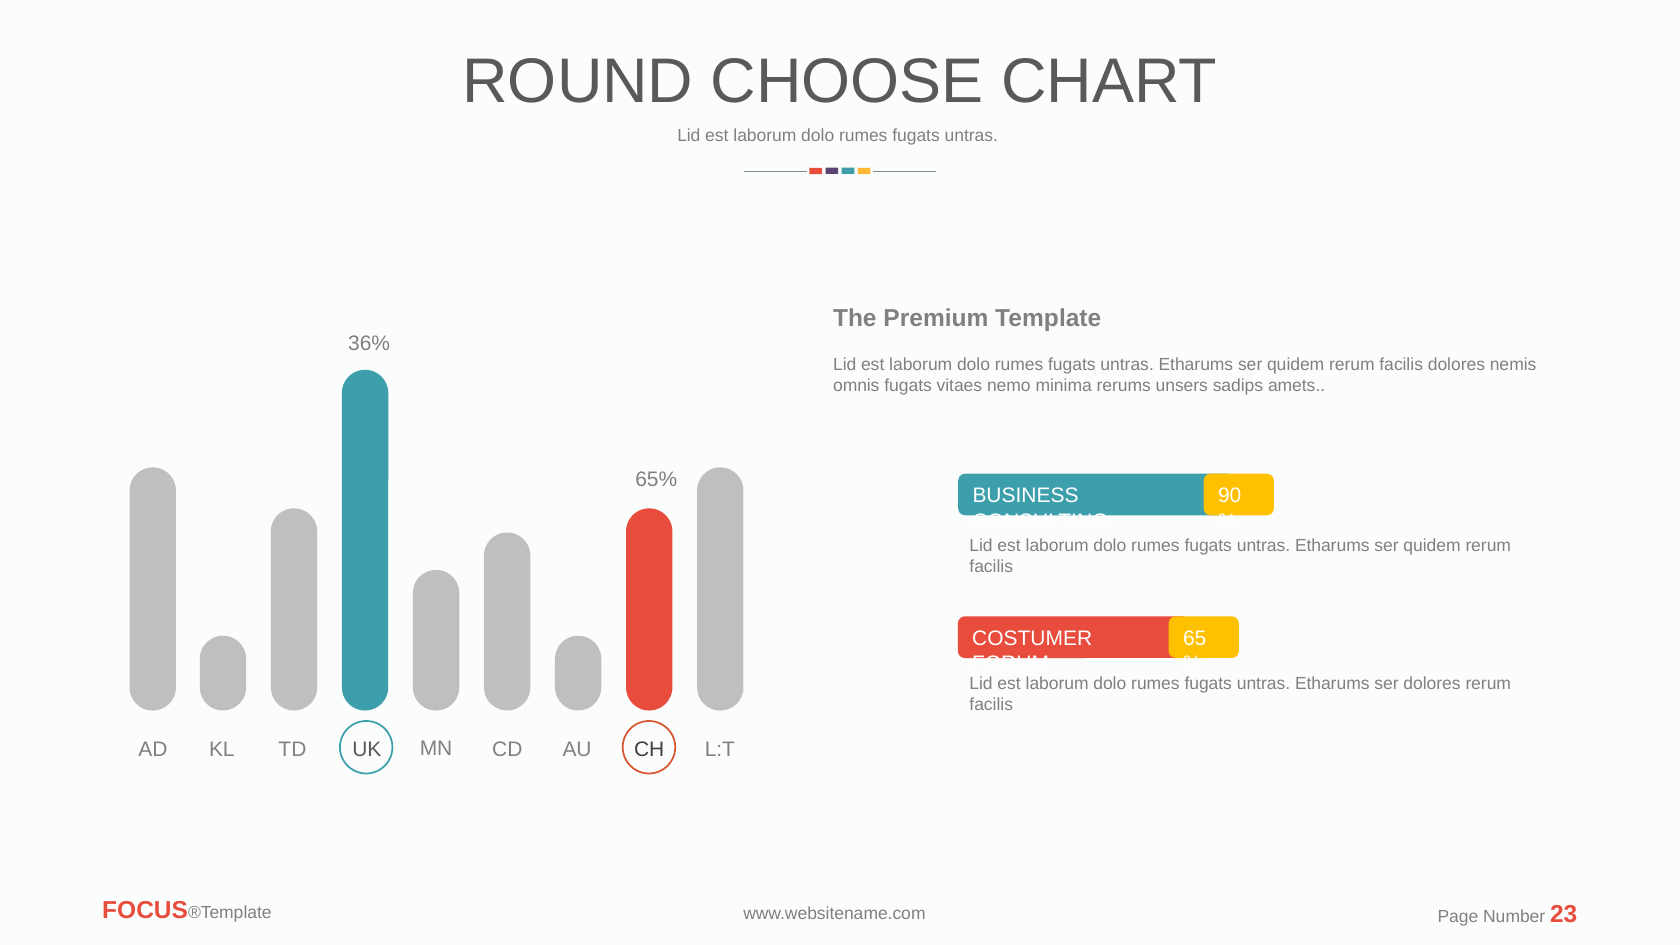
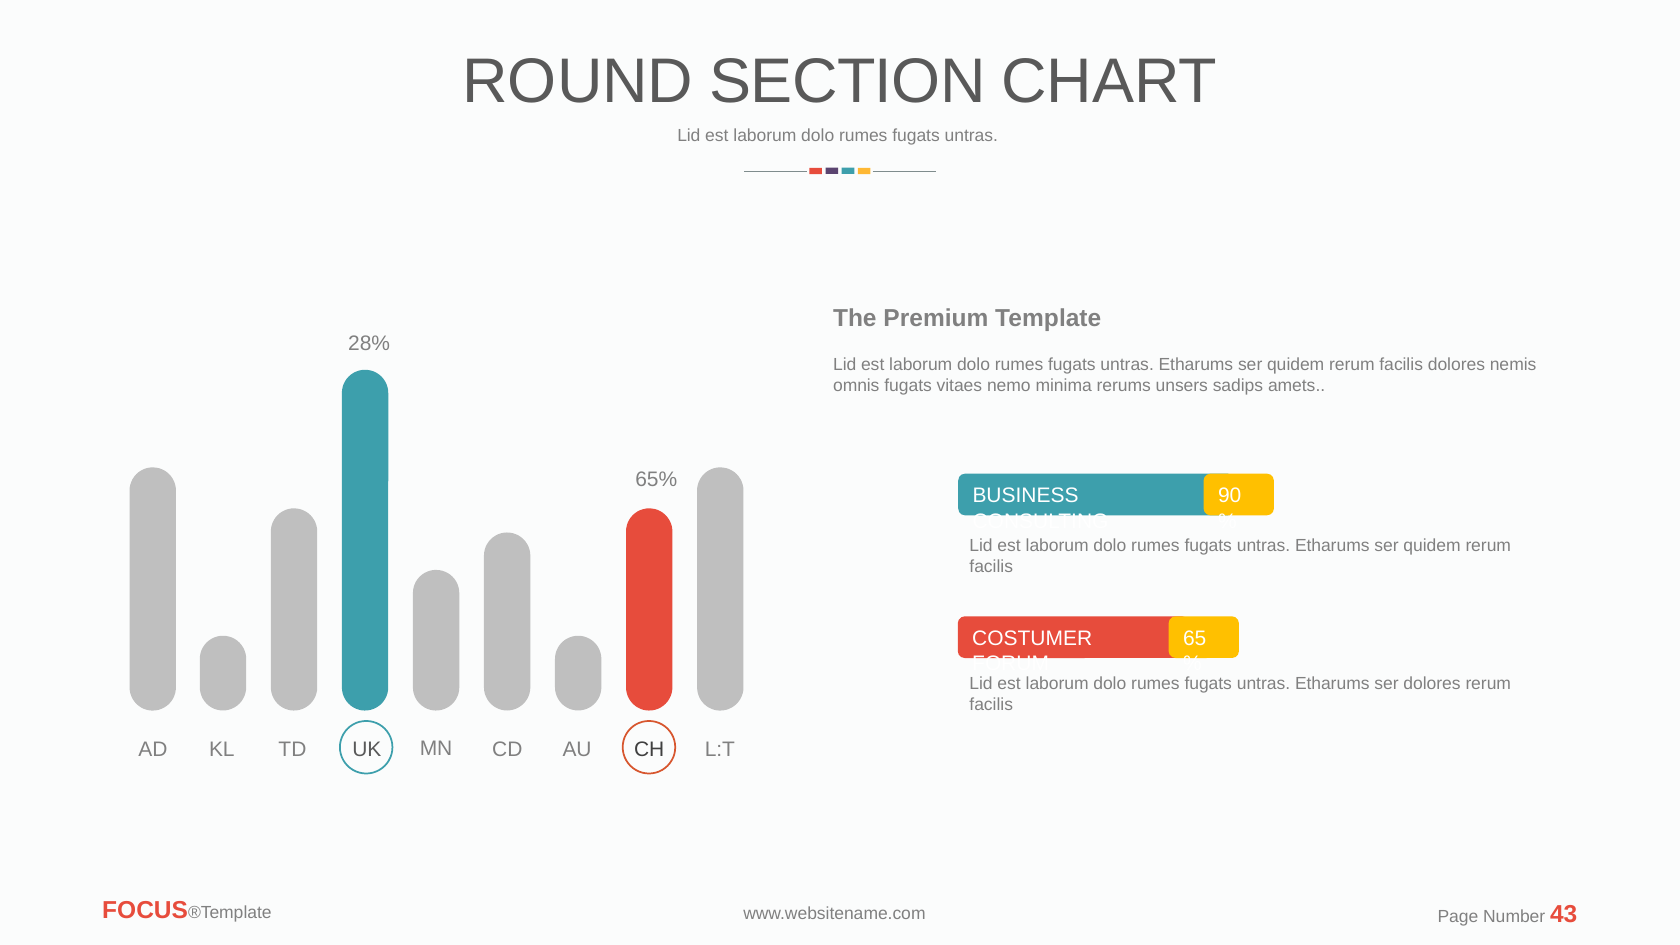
CHOOSE: CHOOSE -> SECTION
36%: 36% -> 28%
23: 23 -> 43
